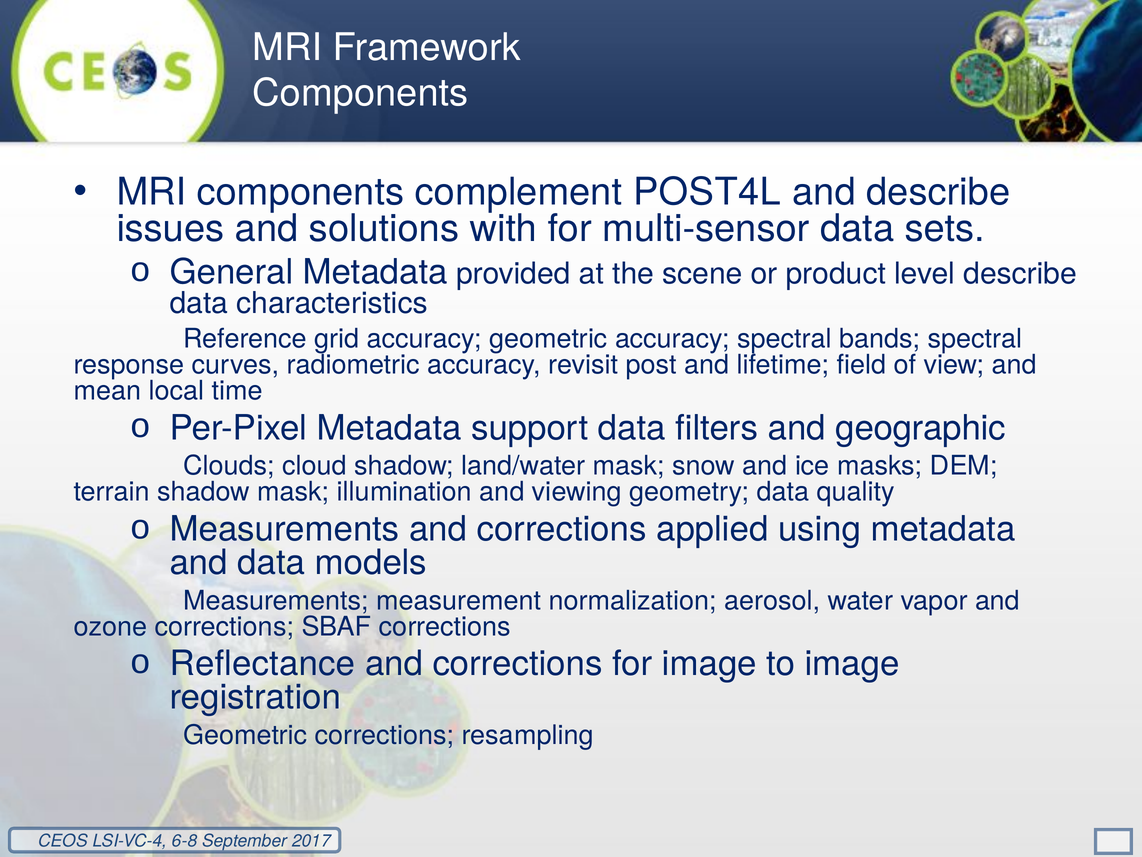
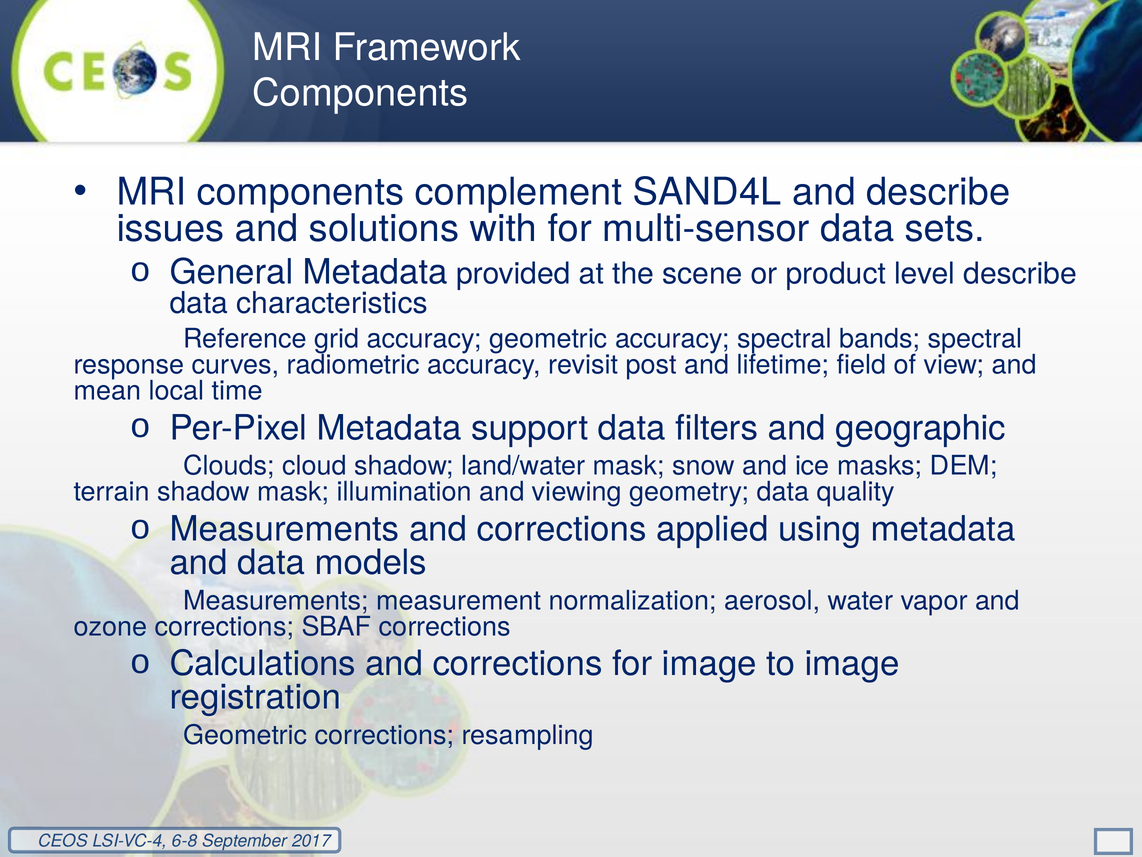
POST4L: POST4L -> SAND4L
Reflectance: Reflectance -> Calculations
